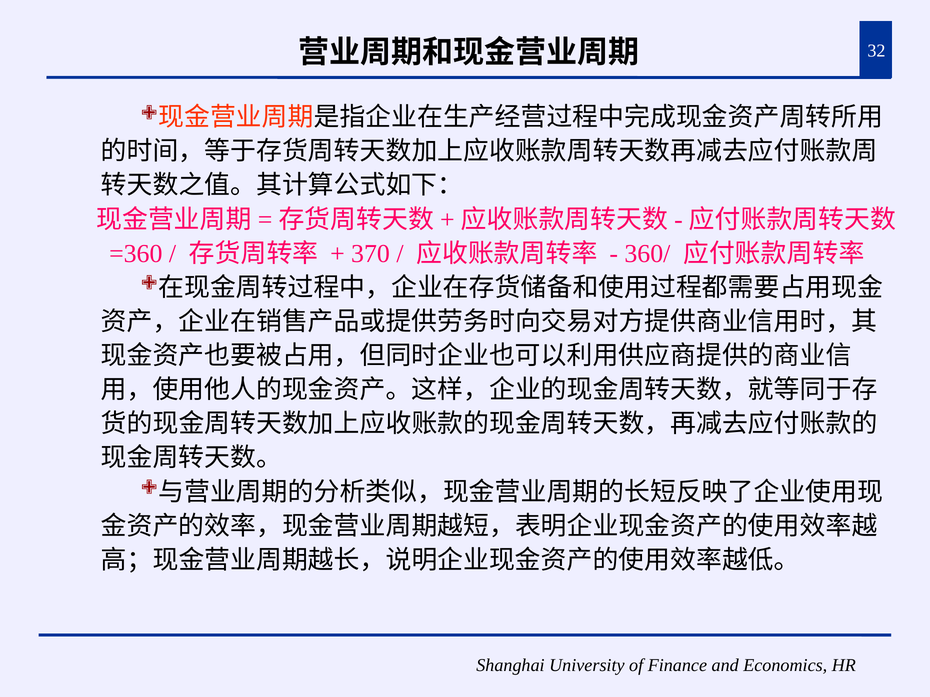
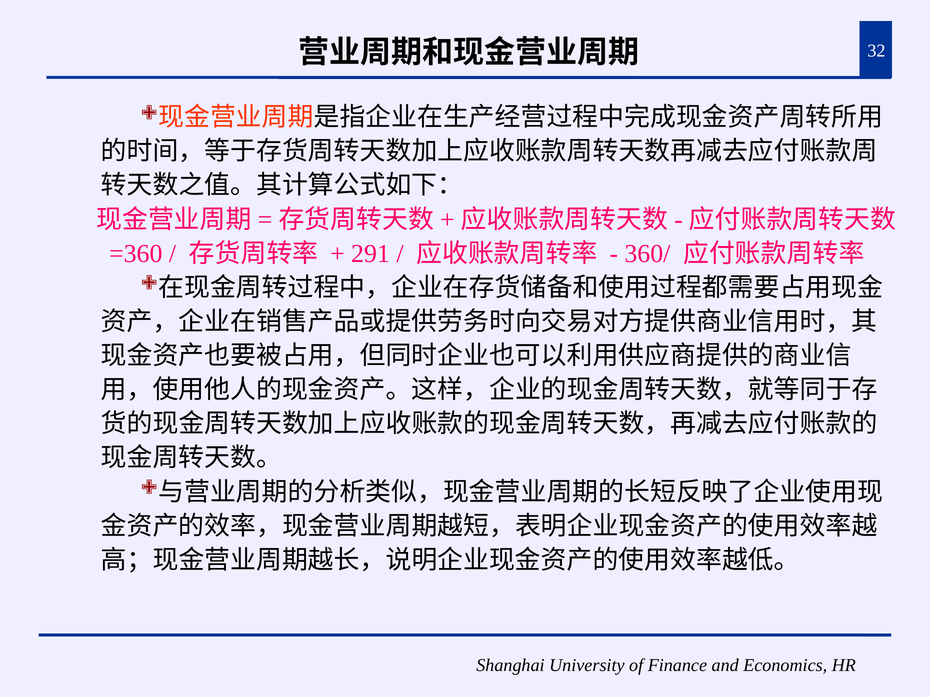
370: 370 -> 291
